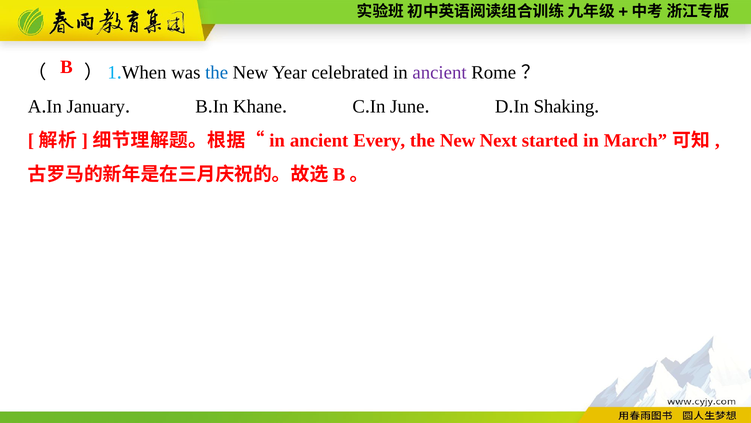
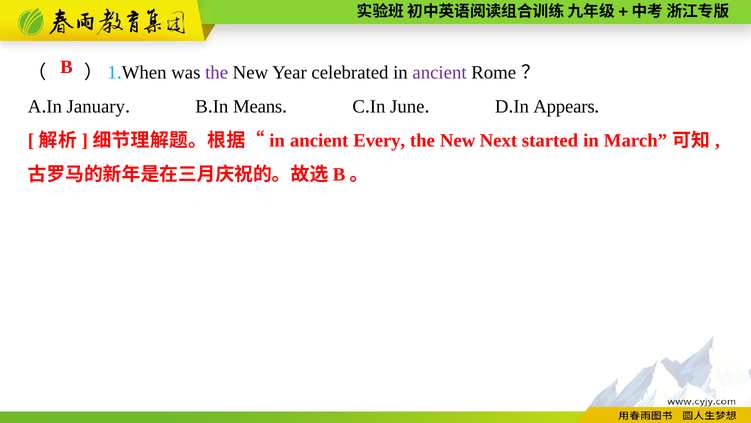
the at (217, 73) colour: blue -> purple
Khane: Khane -> Means
Shaking: Shaking -> Appears
